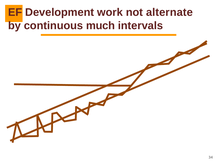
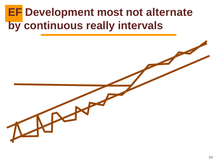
work: work -> most
much: much -> really
